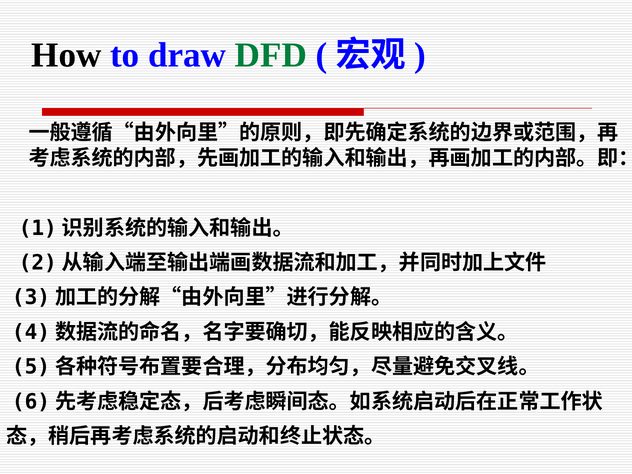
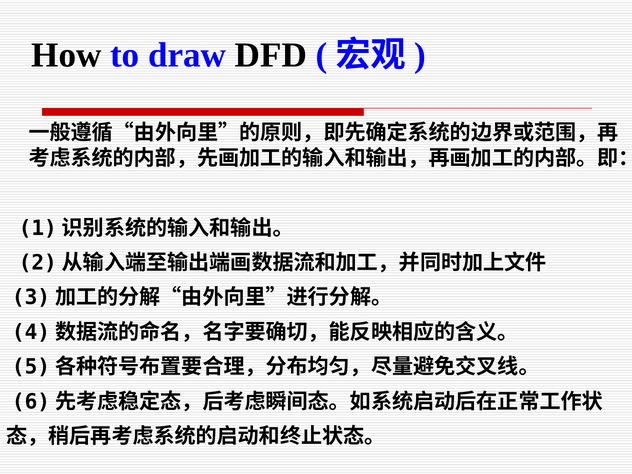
DFD colour: green -> black
